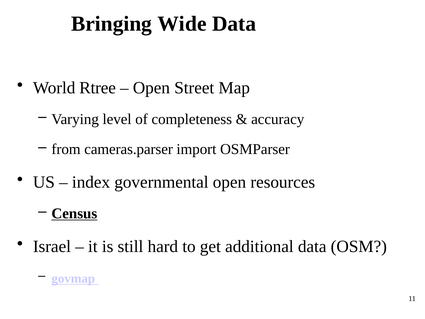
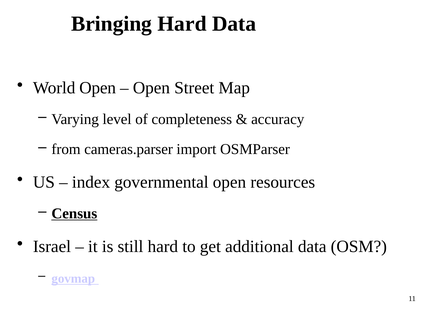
Bringing Wide: Wide -> Hard
World Rtree: Rtree -> Open
